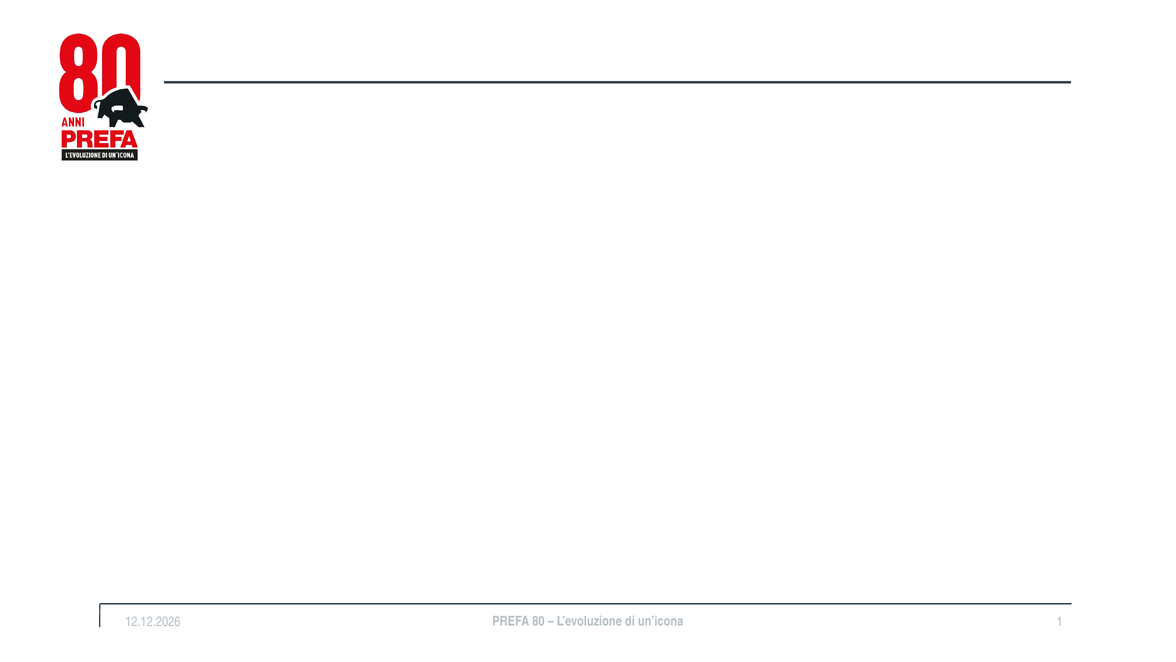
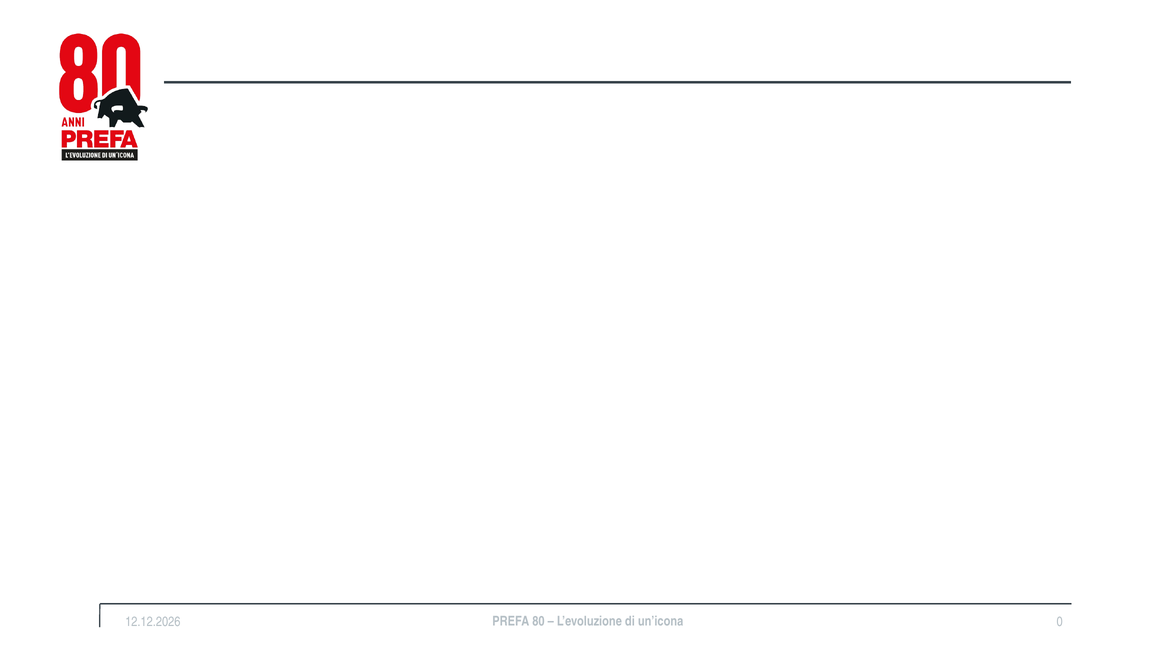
1: 1 -> 0
